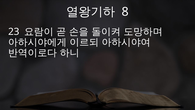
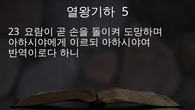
8: 8 -> 5
